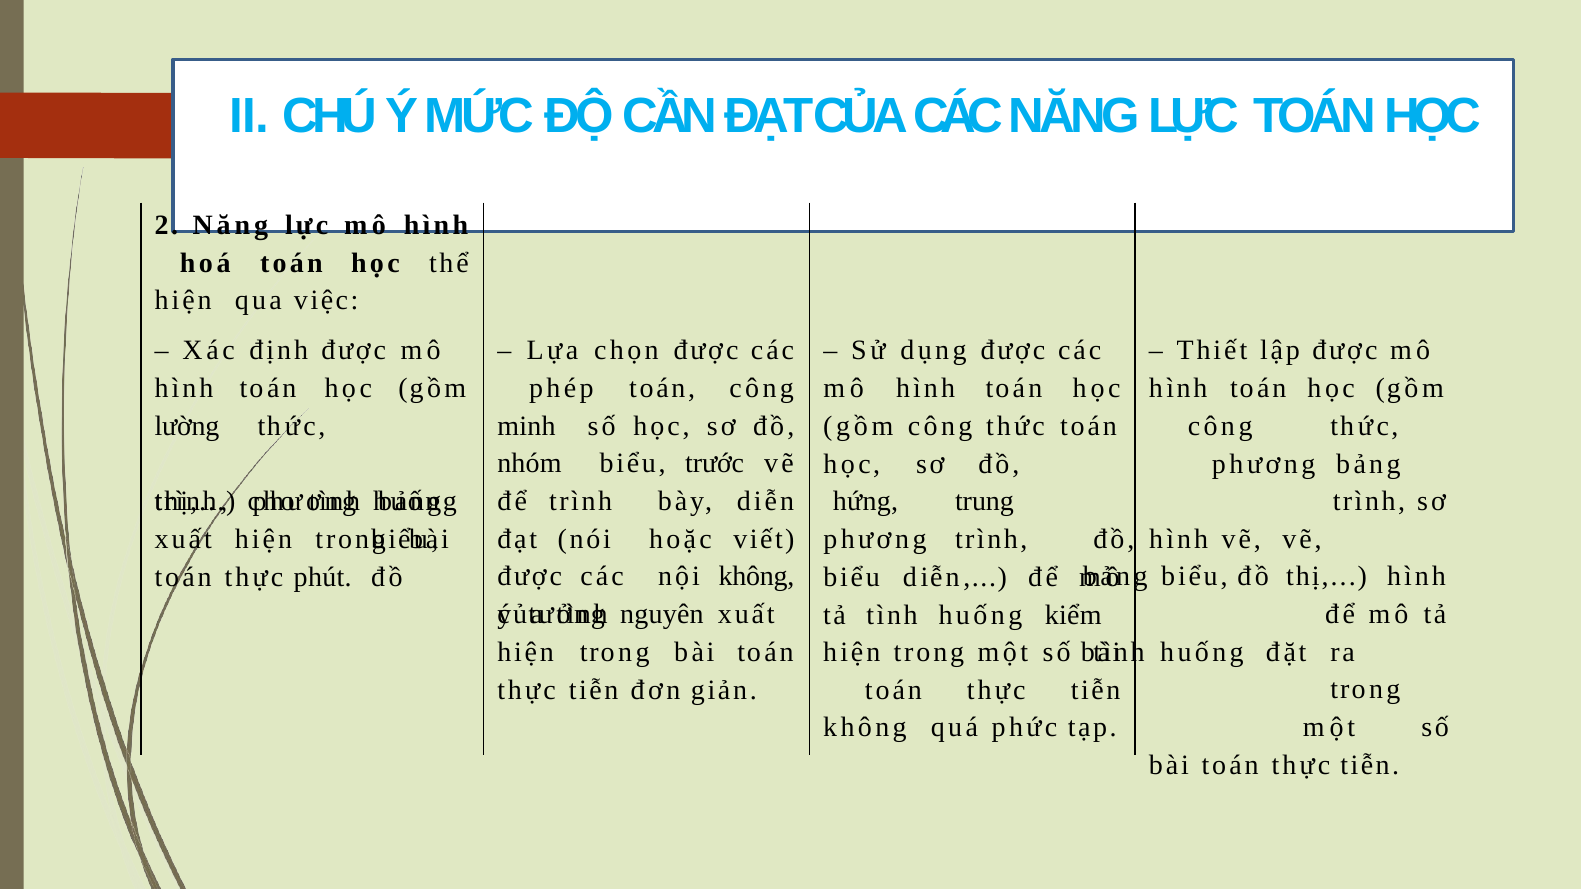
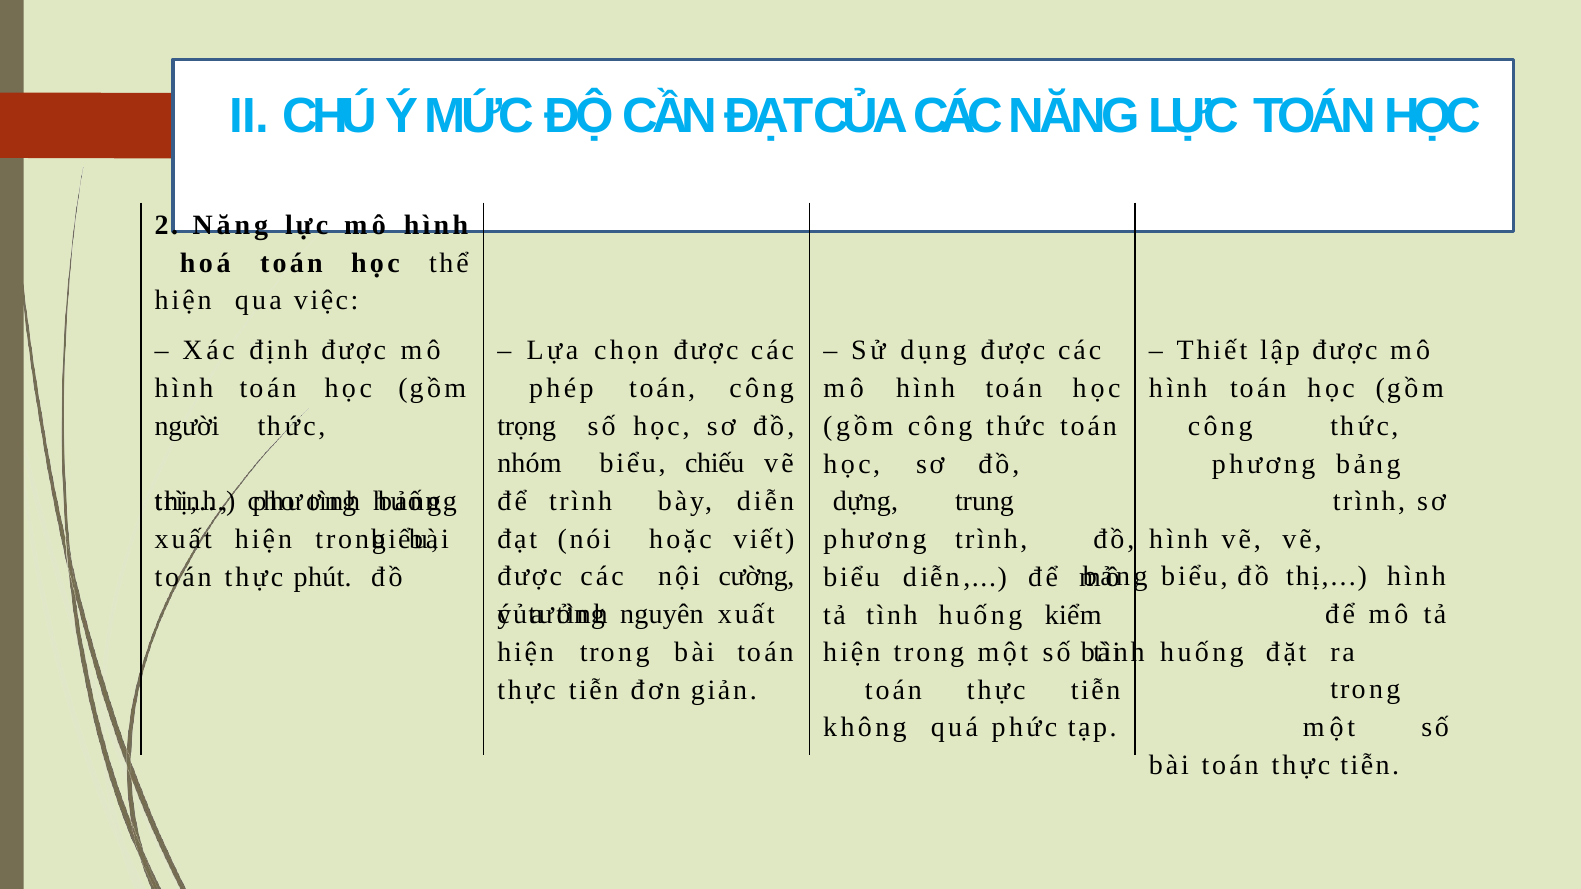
minh: minh -> trọng
lường: lường -> người
trước: trước -> chiếu
hứng: hứng -> dựng
nội không: không -> cường
